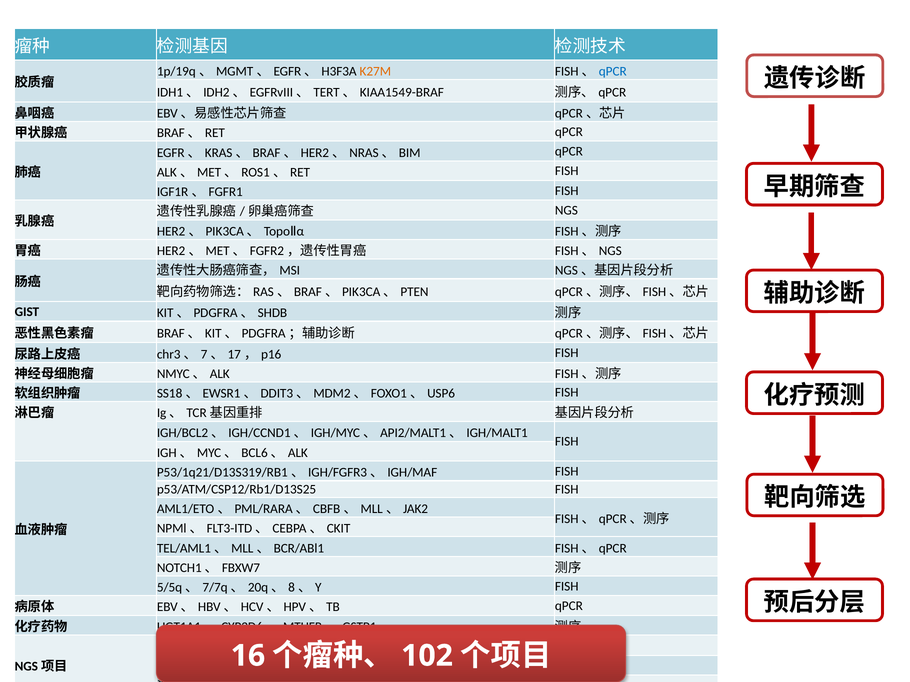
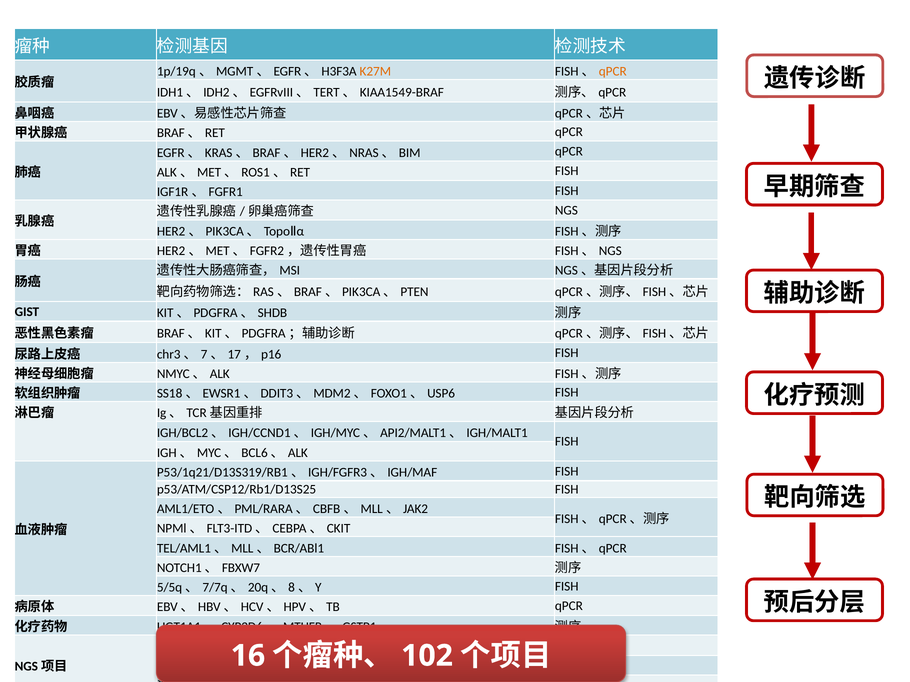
qPCR at (613, 71) colour: blue -> orange
